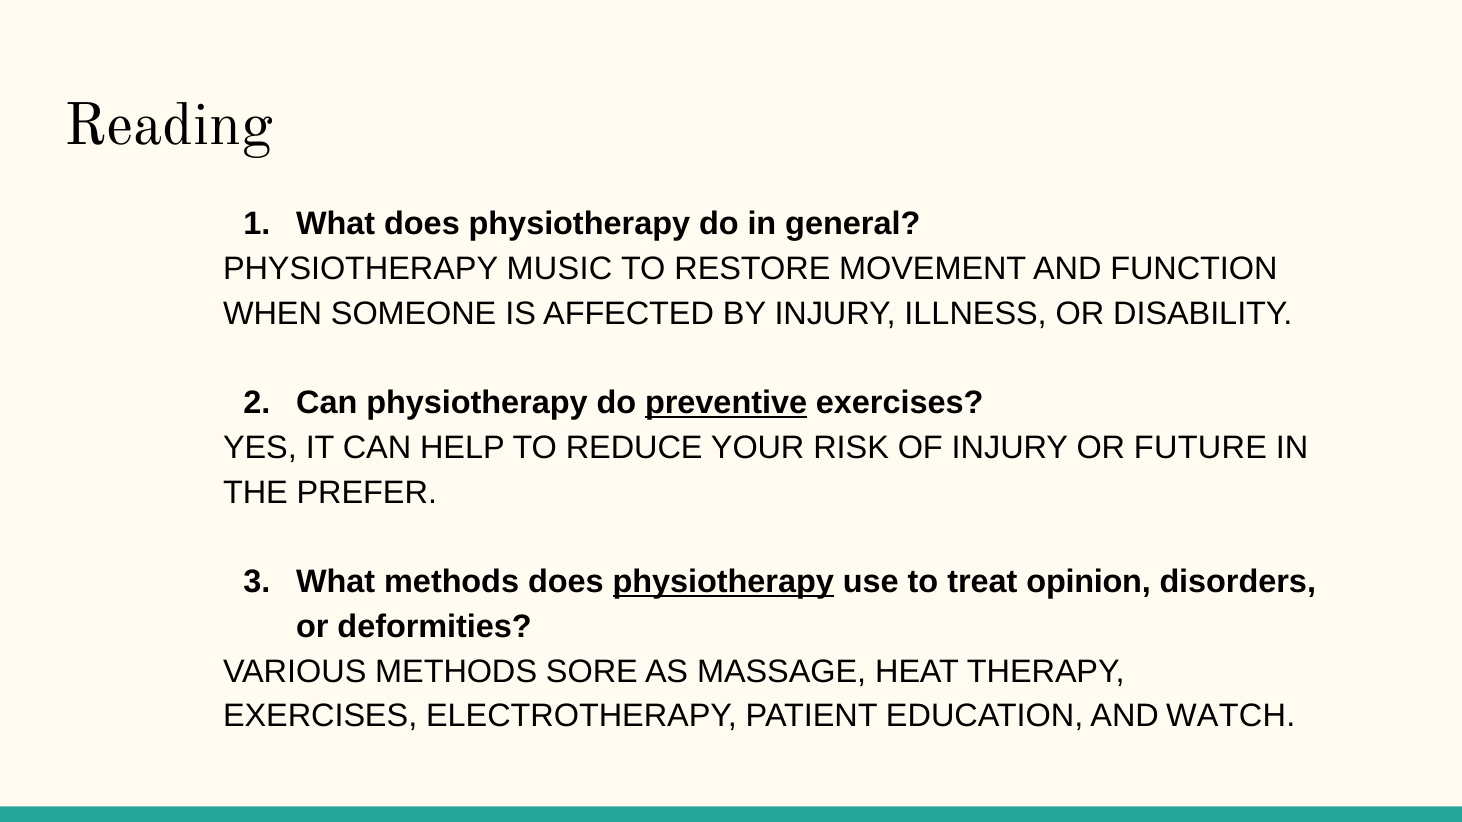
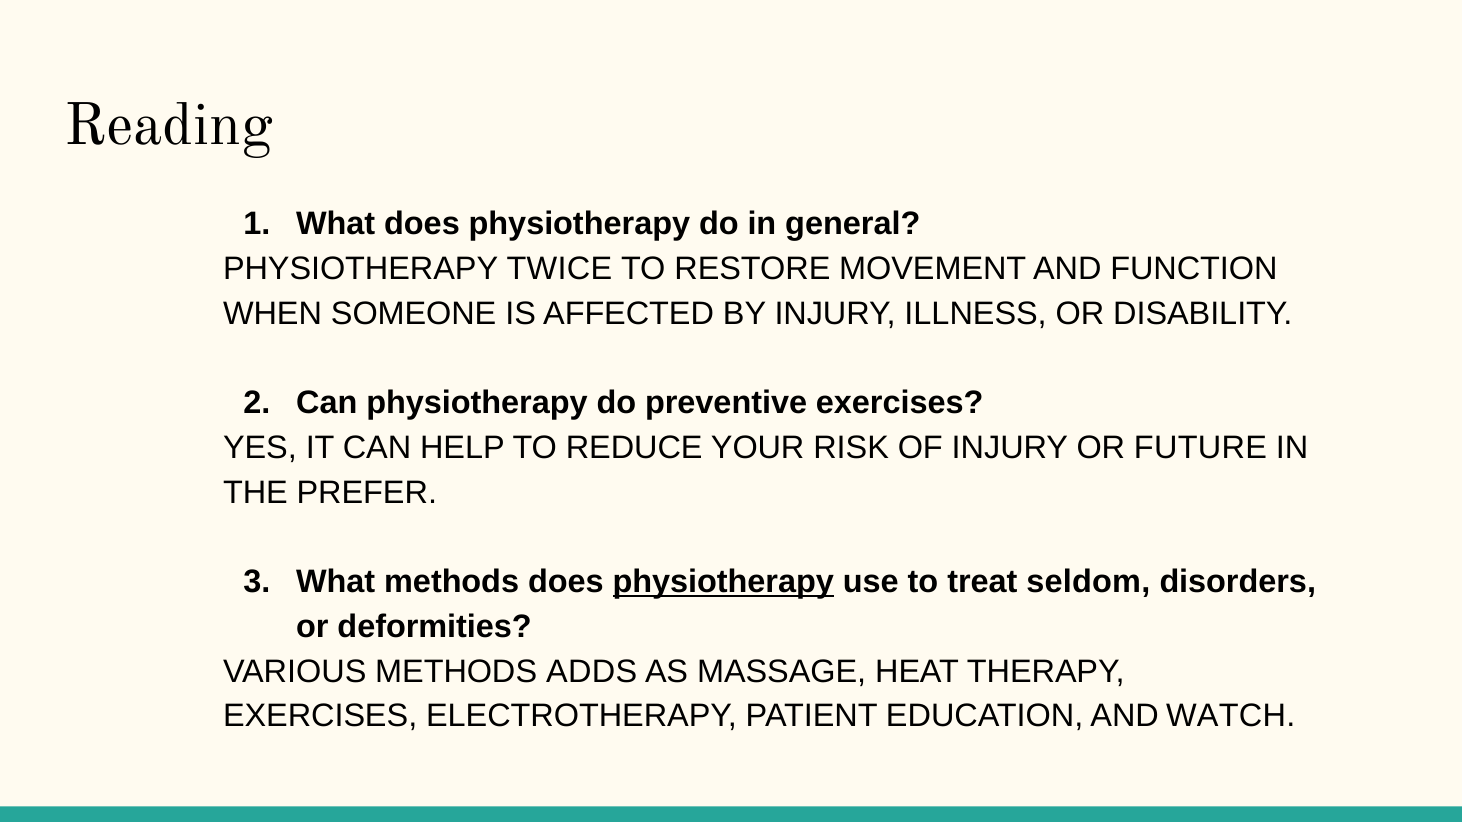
MUSIC: MUSIC -> TWICE
preventive underline: present -> none
opinion: opinion -> seldom
SORE: SORE -> ADDS
